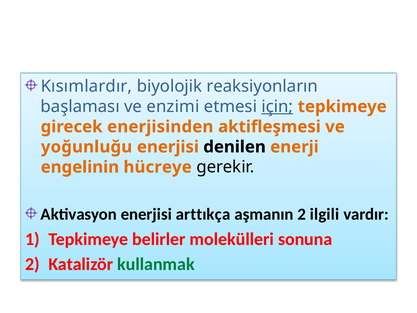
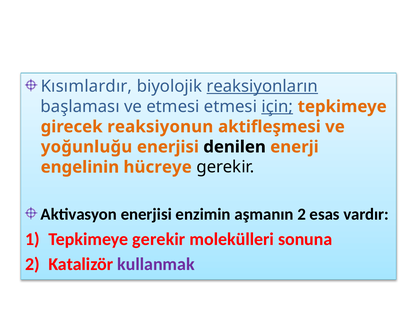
reaksiyonların underline: none -> present
ve enzimi: enzimi -> etmesi
enerjisinden: enerjisinden -> reaksiyonun
arttıkça: arttıkça -> enzimin
ilgili: ilgili -> esas
Tepkimeye belirler: belirler -> gerekir
kullanmak colour: green -> purple
